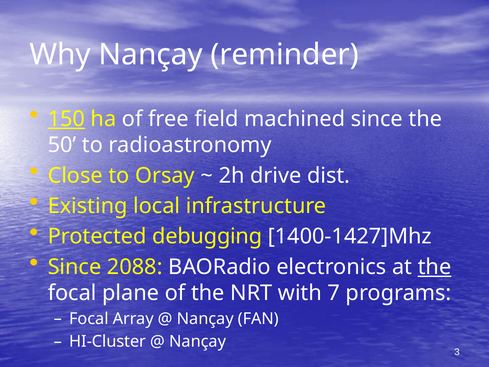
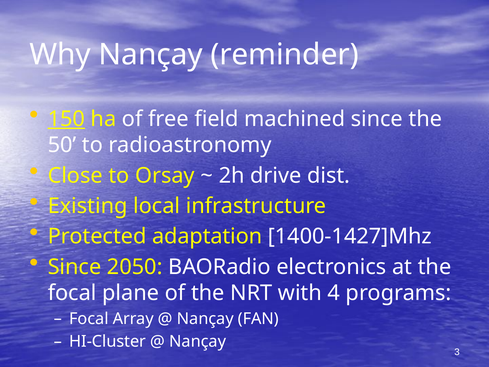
debugging: debugging -> adaptation
2088: 2088 -> 2050
the at (435, 267) underline: present -> none
7: 7 -> 4
